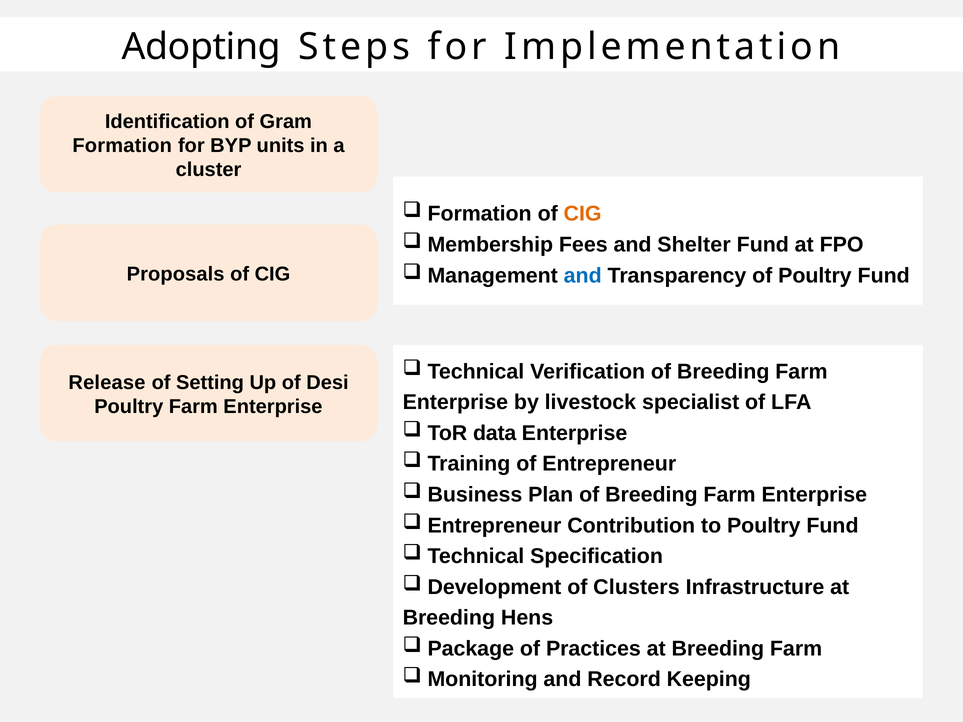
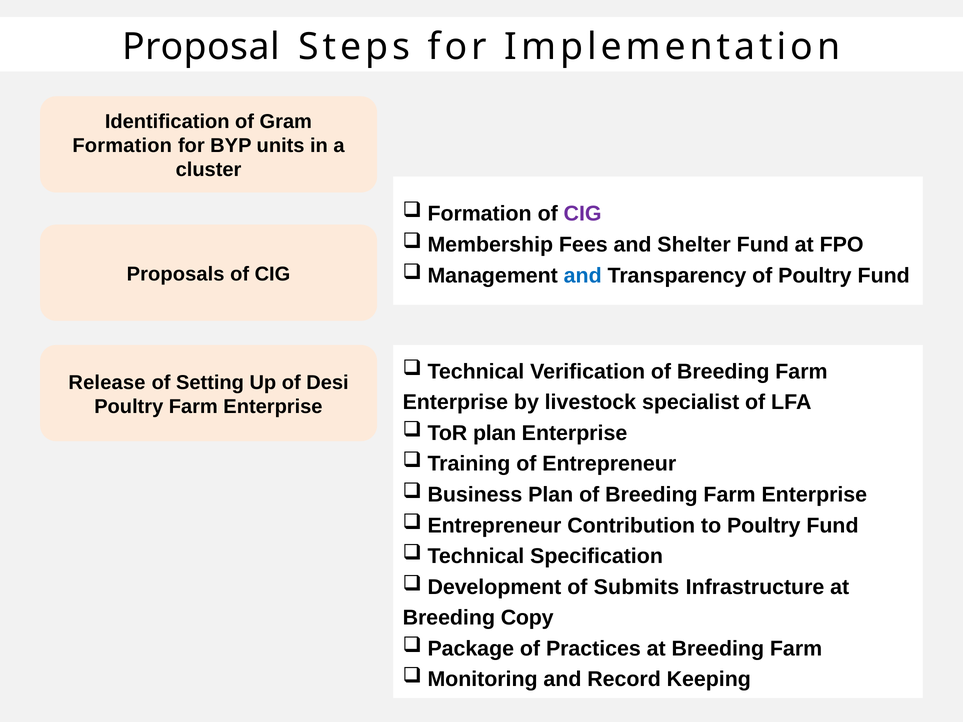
Adopting: Adopting -> Proposal
CIG at (583, 214) colour: orange -> purple
ToR data: data -> plan
Clusters: Clusters -> Submits
Hens: Hens -> Copy
